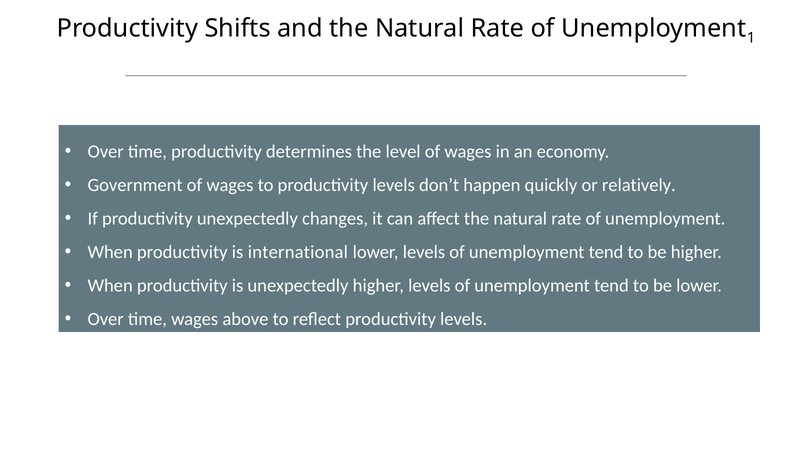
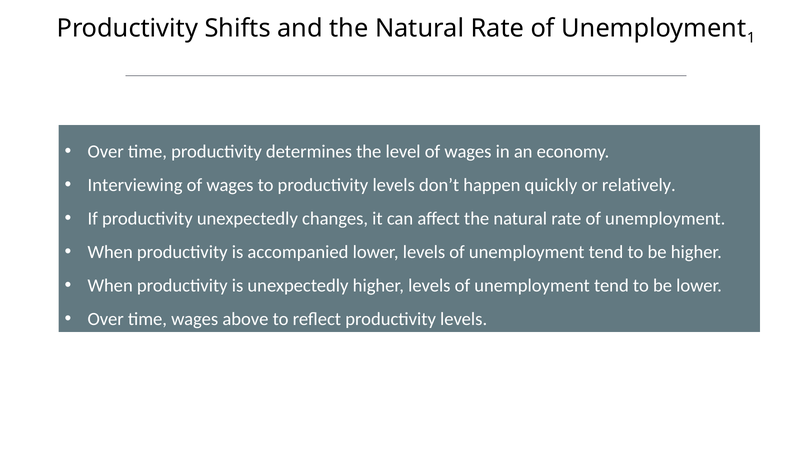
Government: Government -> Interviewing
international: international -> accompanied
